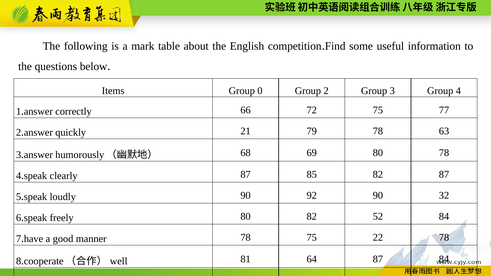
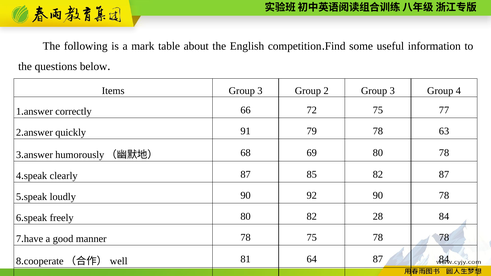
Items Group 0: 0 -> 3
21: 21 -> 91
90 32: 32 -> 78
52: 52 -> 28
75 22: 22 -> 78
